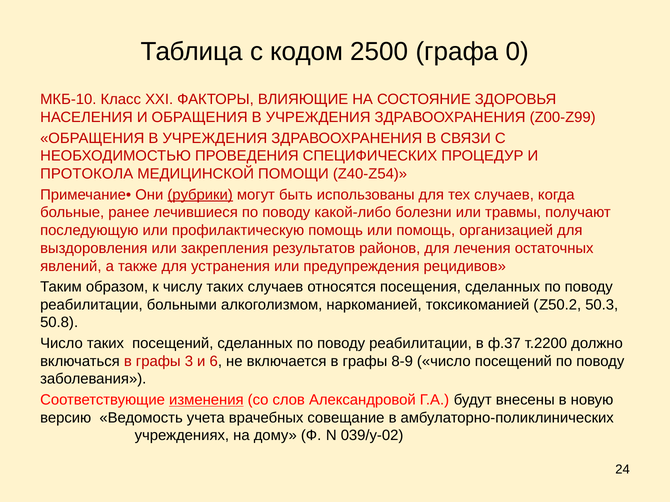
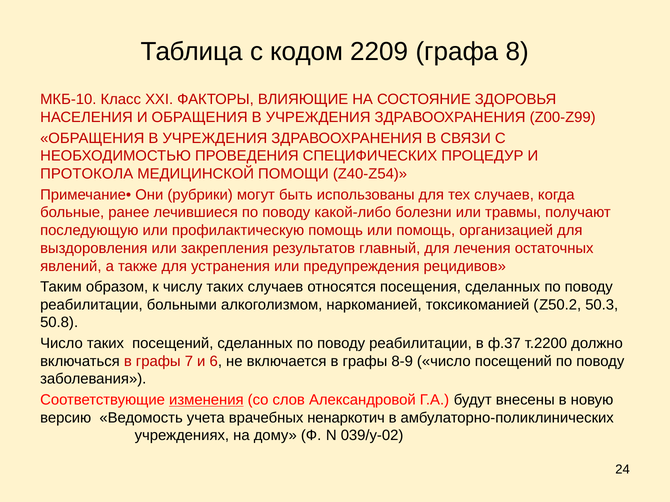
2500: 2500 -> 2209
0: 0 -> 8
рубрики underline: present -> none
районов: районов -> главный
3: 3 -> 7
совещание: совещание -> ненаркотич
